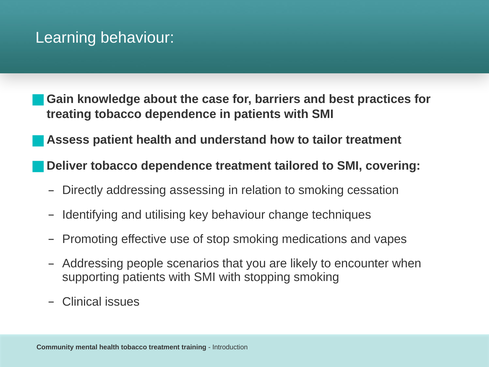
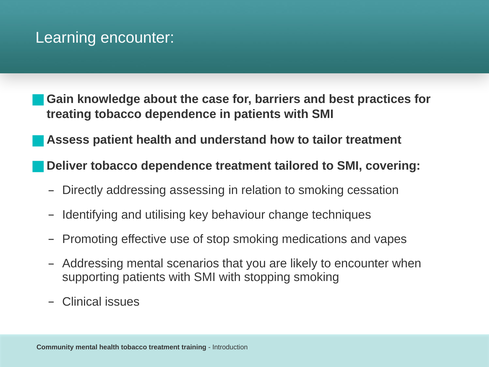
Learning behaviour: behaviour -> encounter
Addressing people: people -> mental
